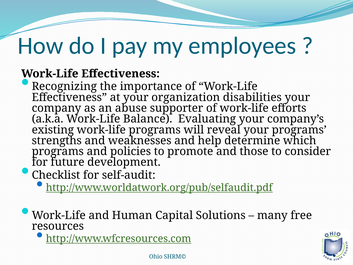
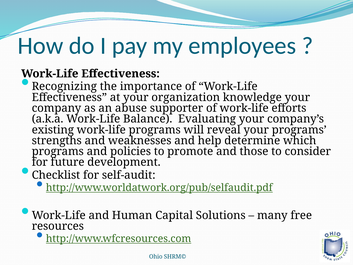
disabilities: disabilities -> knowledge
